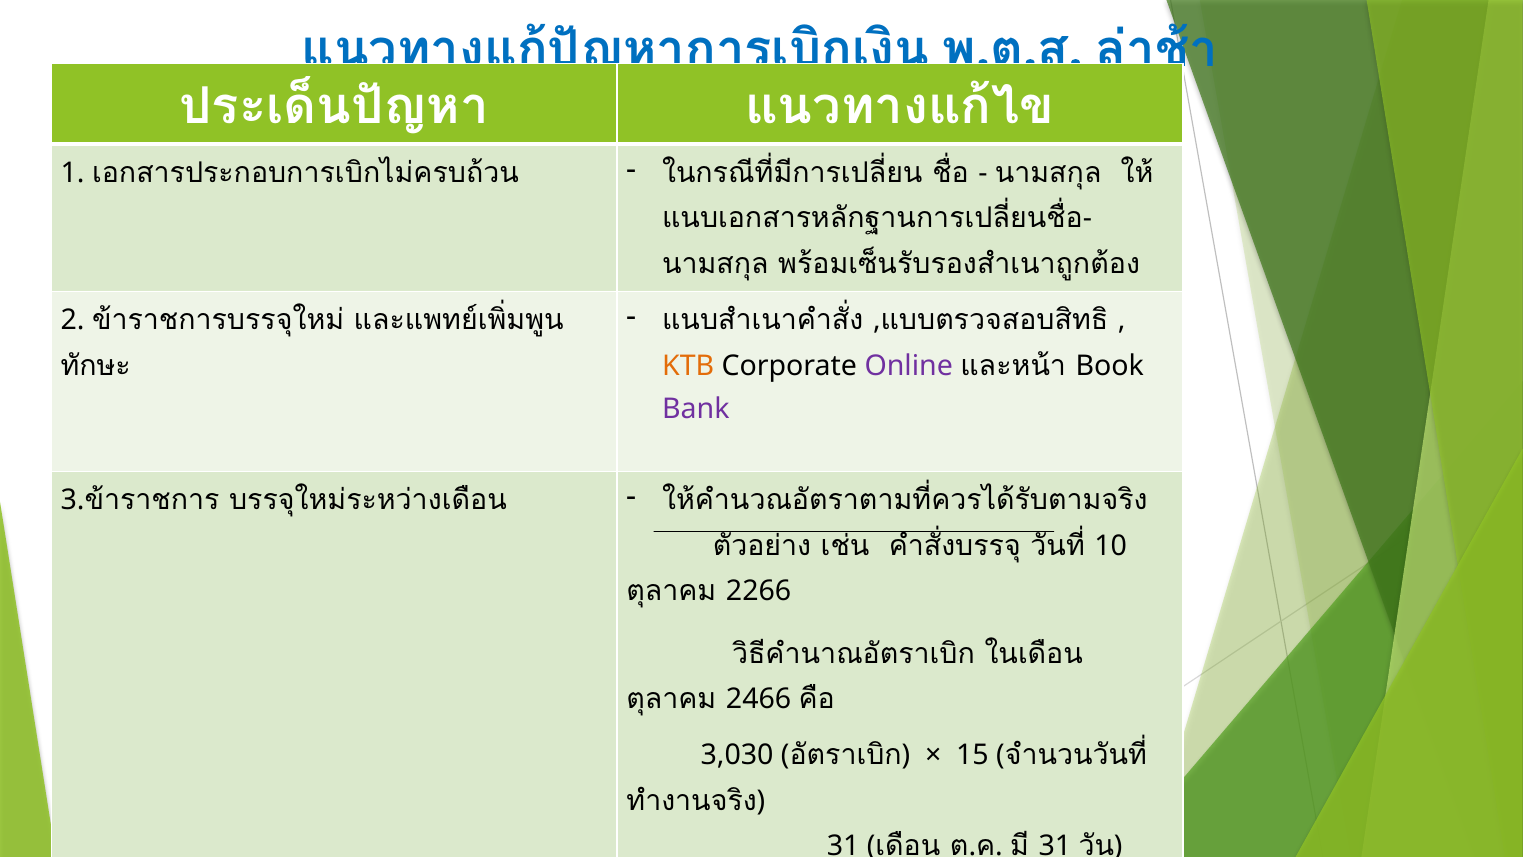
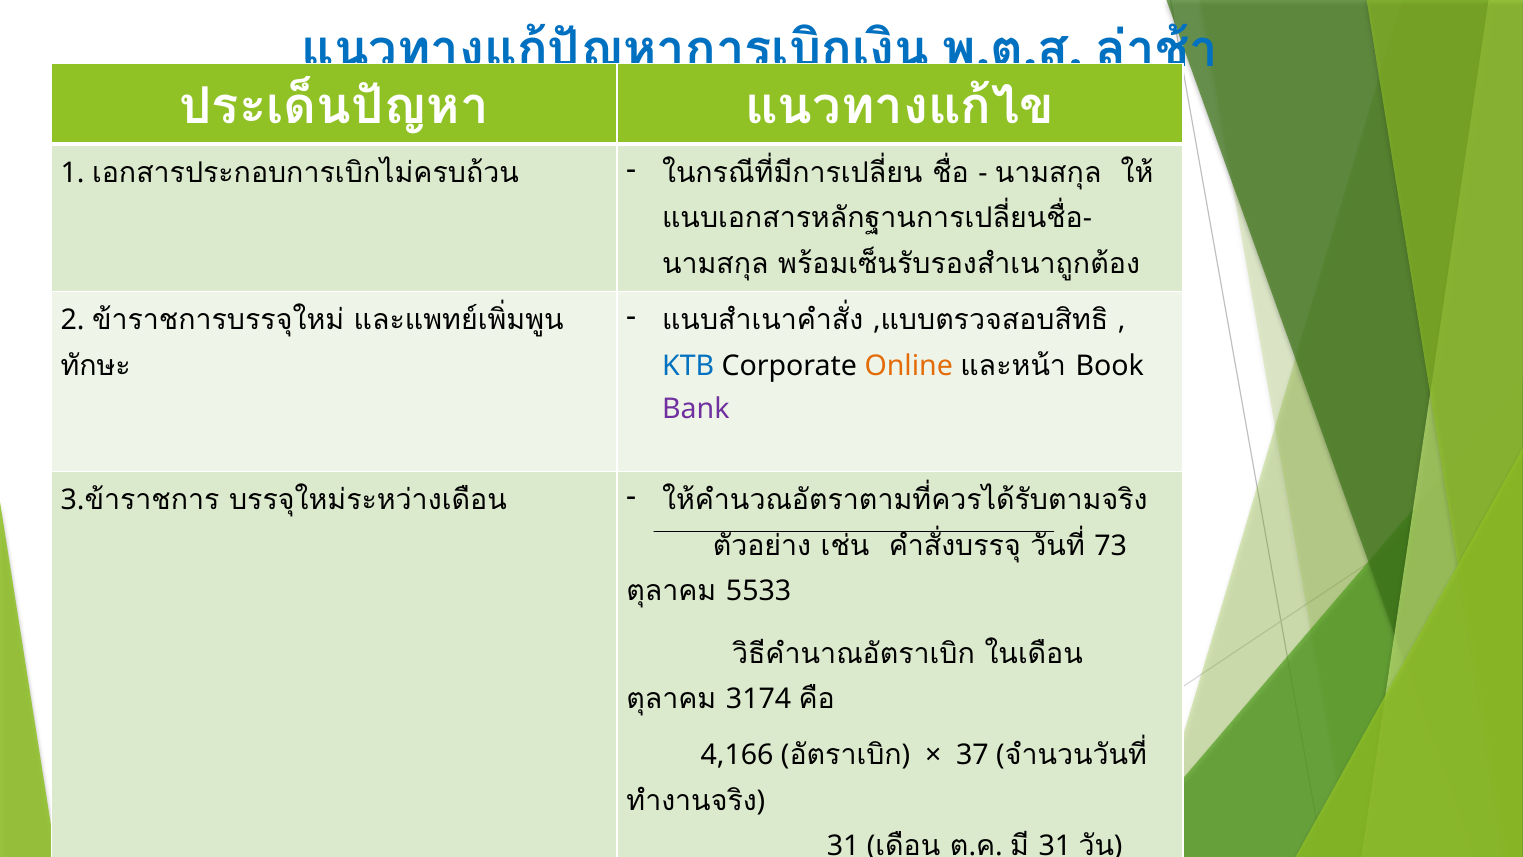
KTB colour: orange -> blue
Online colour: purple -> orange
10: 10 -> 73
2266: 2266 -> 5533
2466: 2466 -> 3174
3,030: 3,030 -> 4,166
15: 15 -> 37
